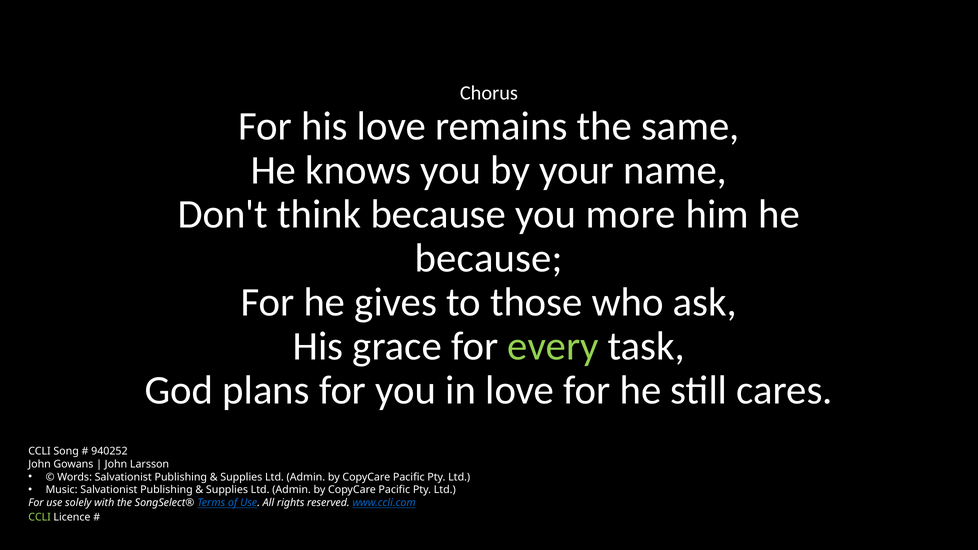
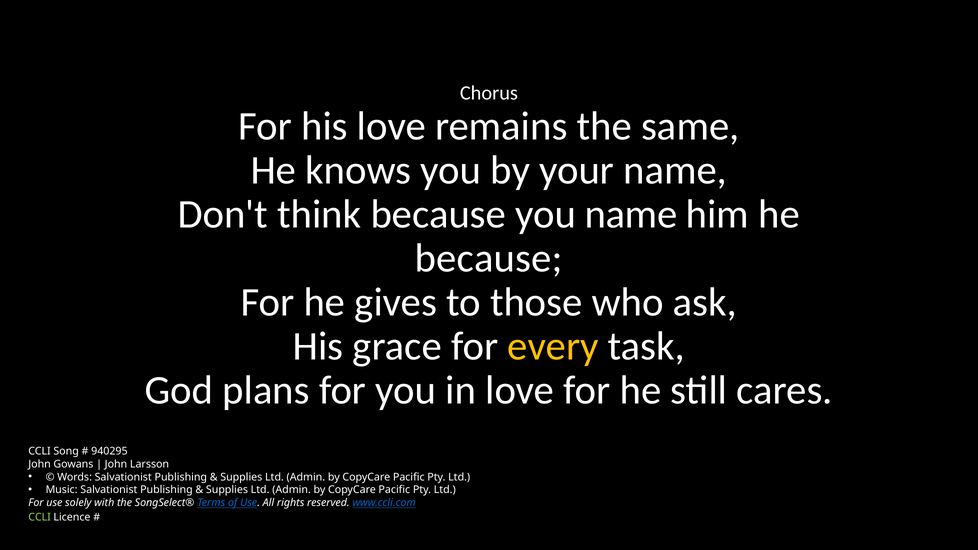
you more: more -> name
every colour: light green -> yellow
940252: 940252 -> 940295
